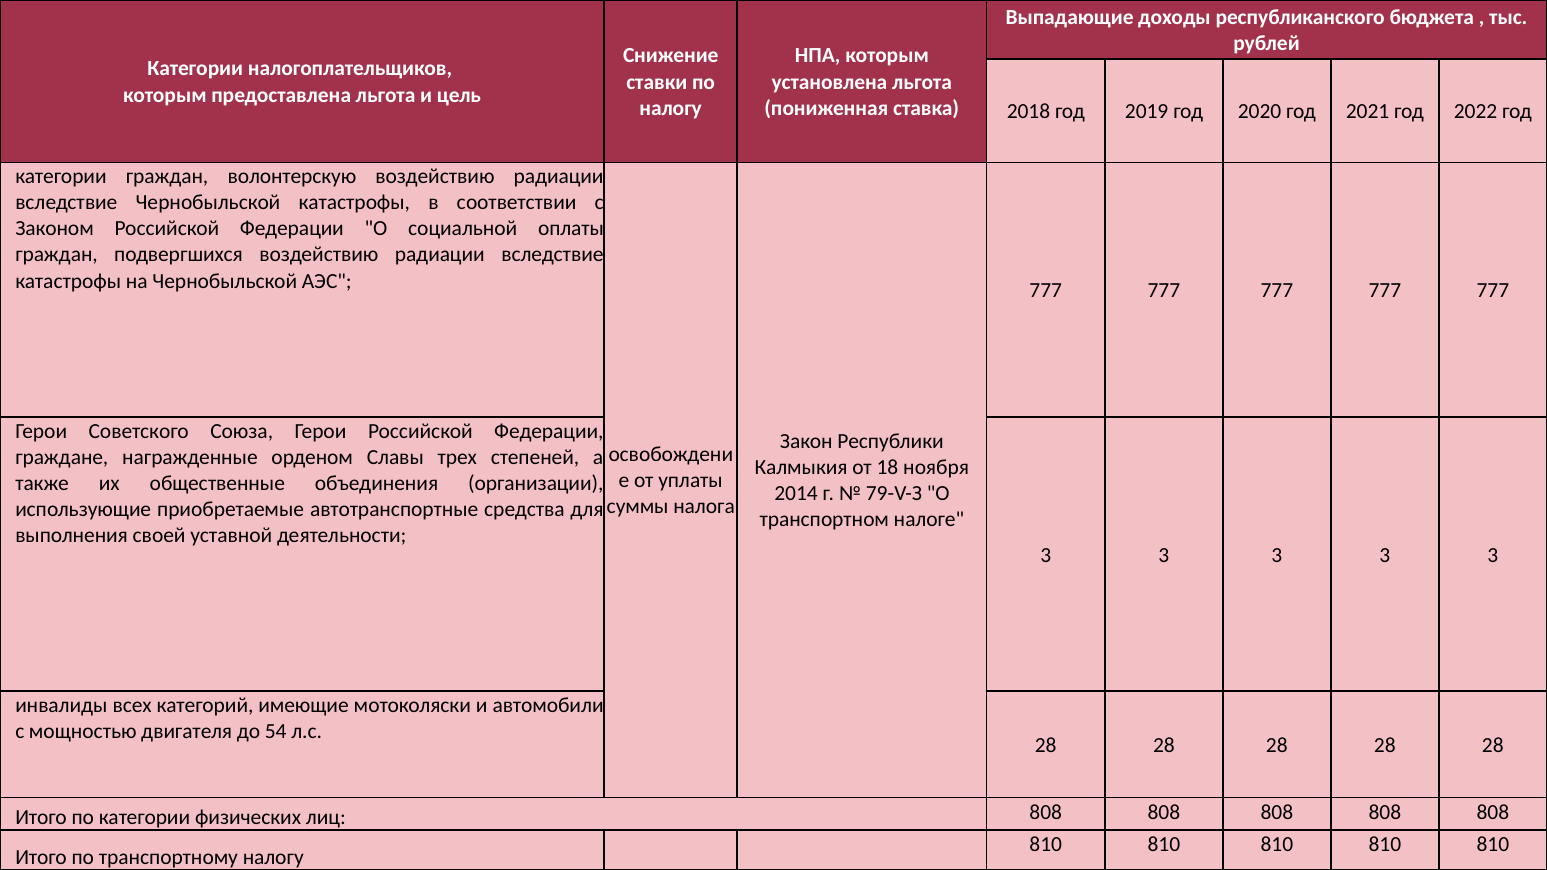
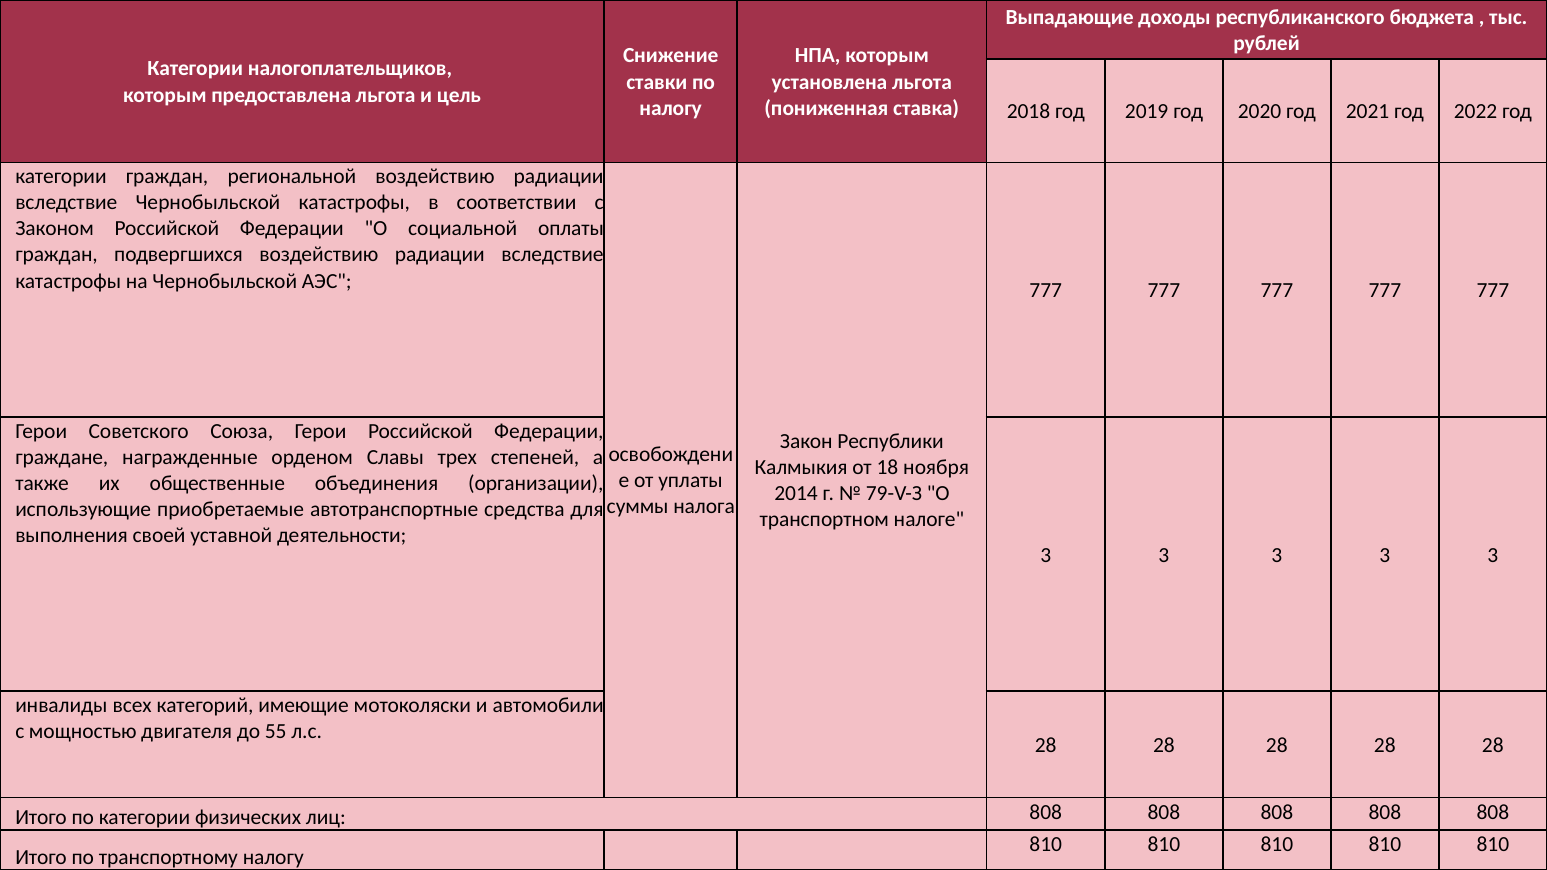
волонтерскую: волонтерскую -> региональной
54: 54 -> 55
